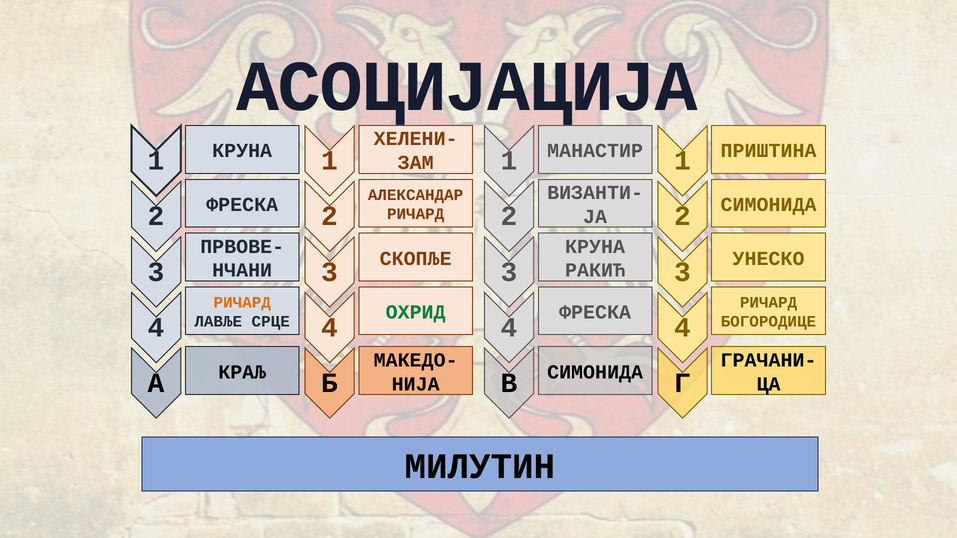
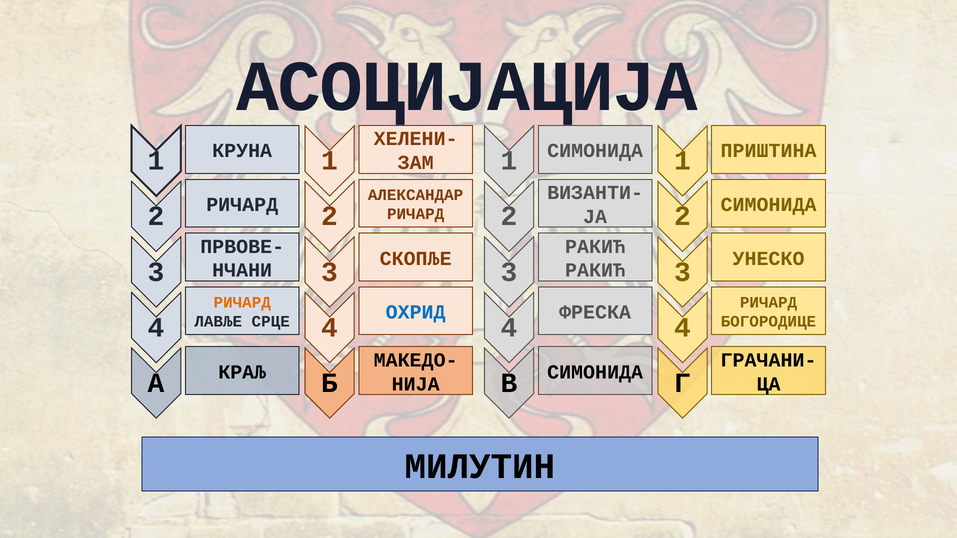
МАНАСТИР at (595, 151): МАНАСТИР -> СИМОНИДА
ФРЕСКА at (242, 205): ФРЕСКА -> РИЧАРД
КРУНА at (595, 247): КРУНА -> РАКИЋ
ОХРИД colour: green -> blue
